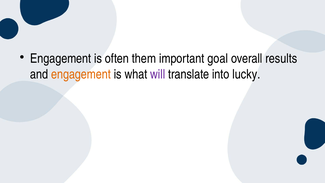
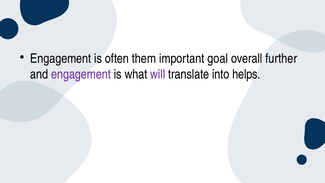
results: results -> further
engagement at (81, 74) colour: orange -> purple
lucky: lucky -> helps
